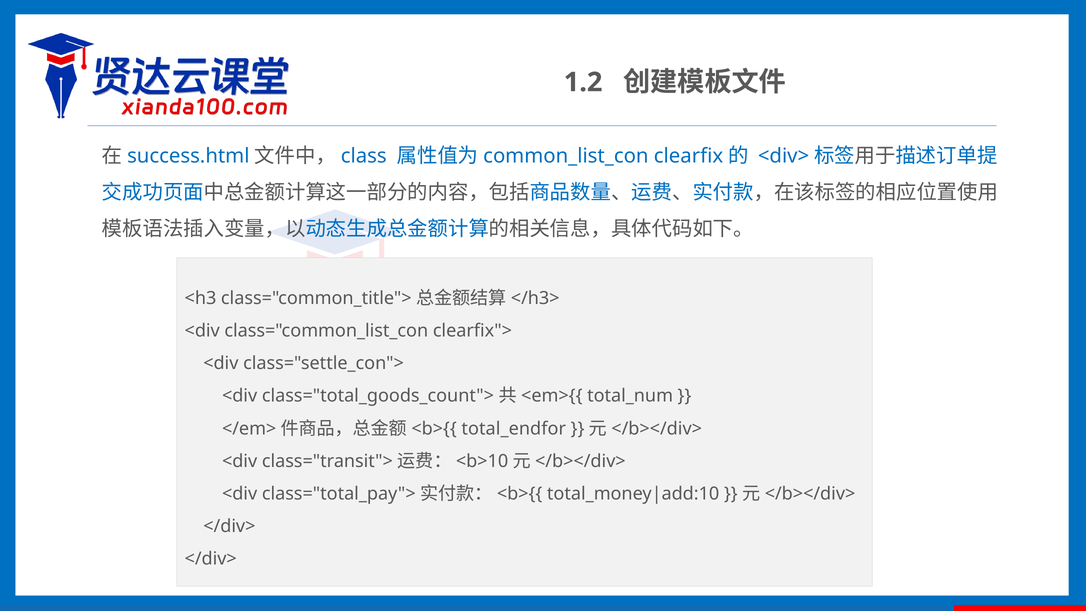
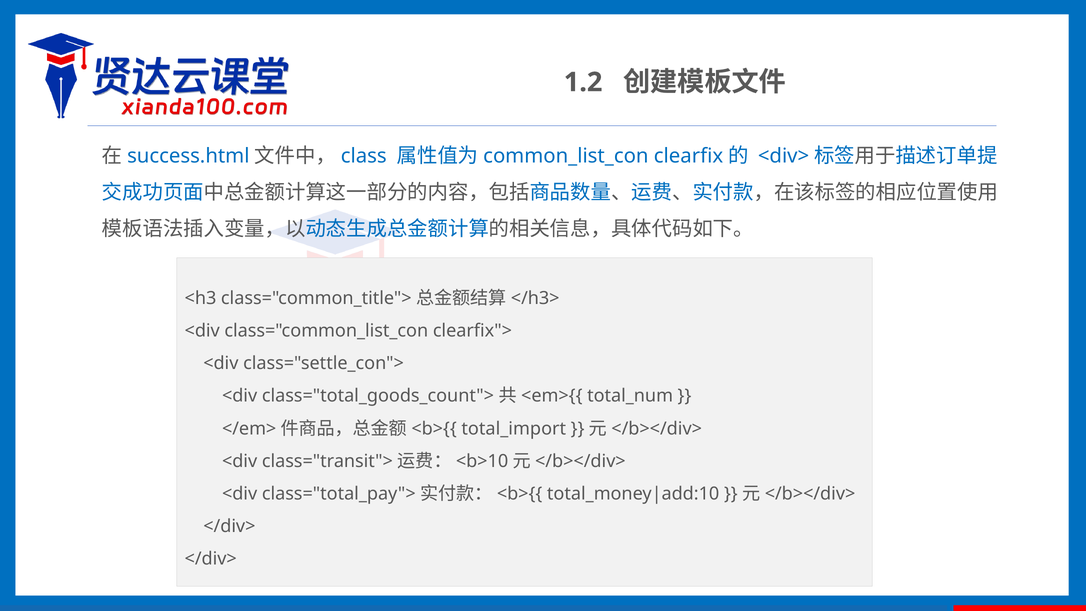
total_endfor: total_endfor -> total_import
